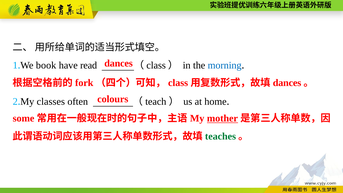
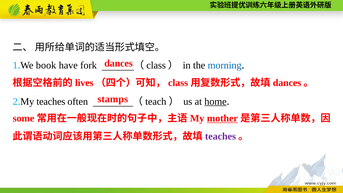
read: read -> fork
fork: fork -> lives
colours: colours -> stamps
classes at (51, 101): classes -> teaches
home underline: none -> present
teaches at (220, 136) colour: green -> purple
